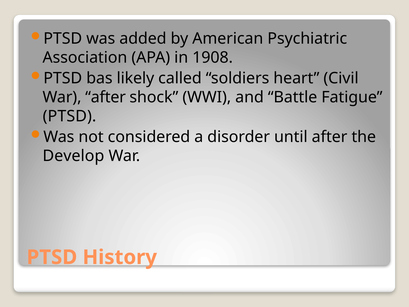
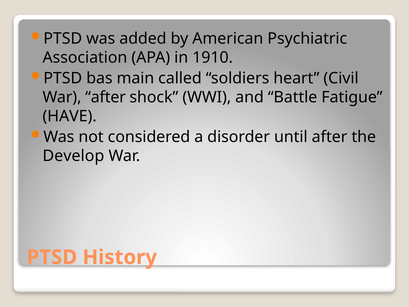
1908: 1908 -> 1910
likely: likely -> main
PTSD at (70, 116): PTSD -> HAVE
